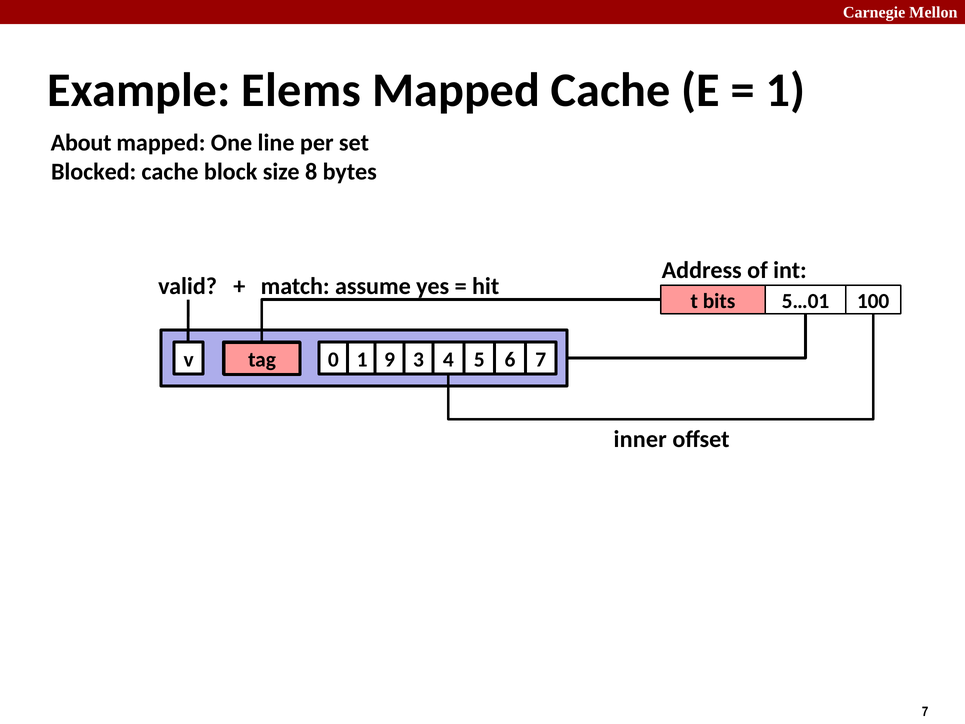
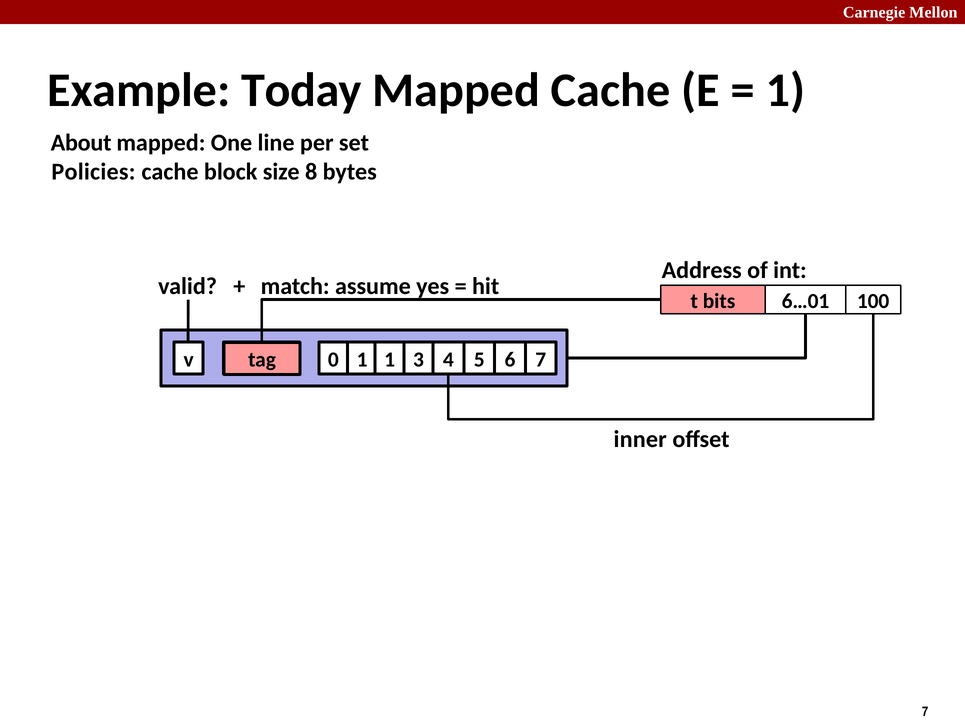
Elems: Elems -> Today
Blocked: Blocked -> Policies
5…01: 5…01 -> 6…01
1 9: 9 -> 1
